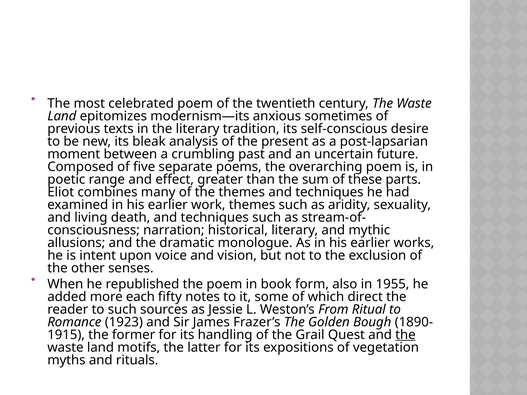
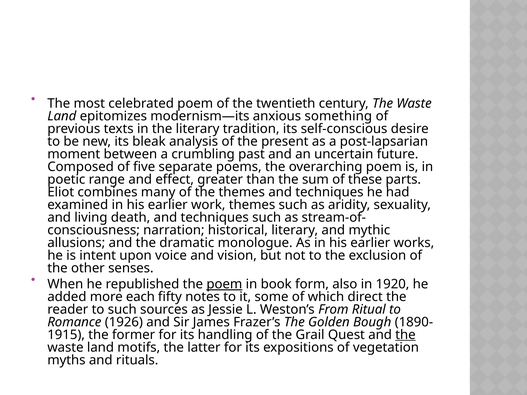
sometimes: sometimes -> something
poem at (224, 284) underline: none -> present
1955: 1955 -> 1920
1923: 1923 -> 1926
